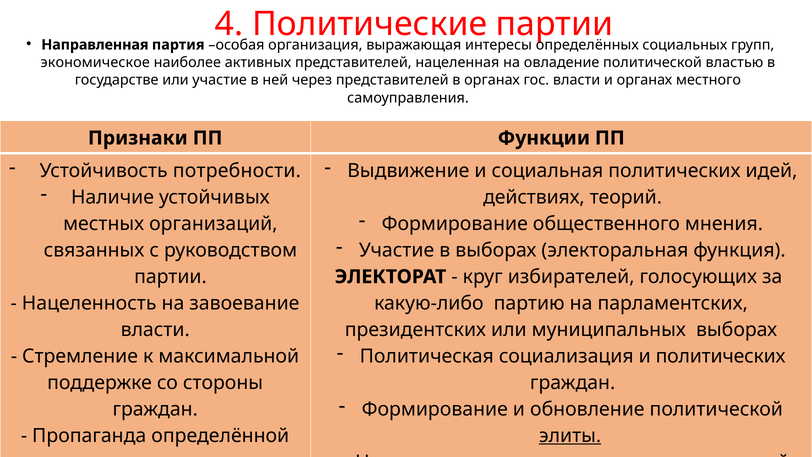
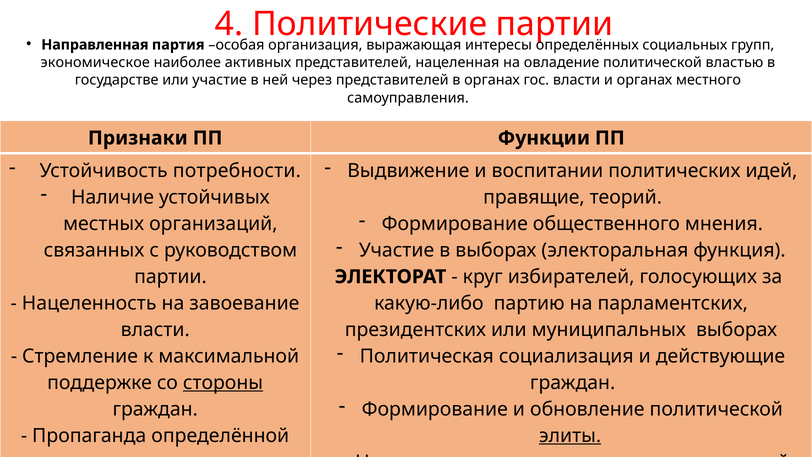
социальная: социальная -> воспитании
действиях: действиях -> правящие
и политических: политических -> действующие
стороны underline: none -> present
